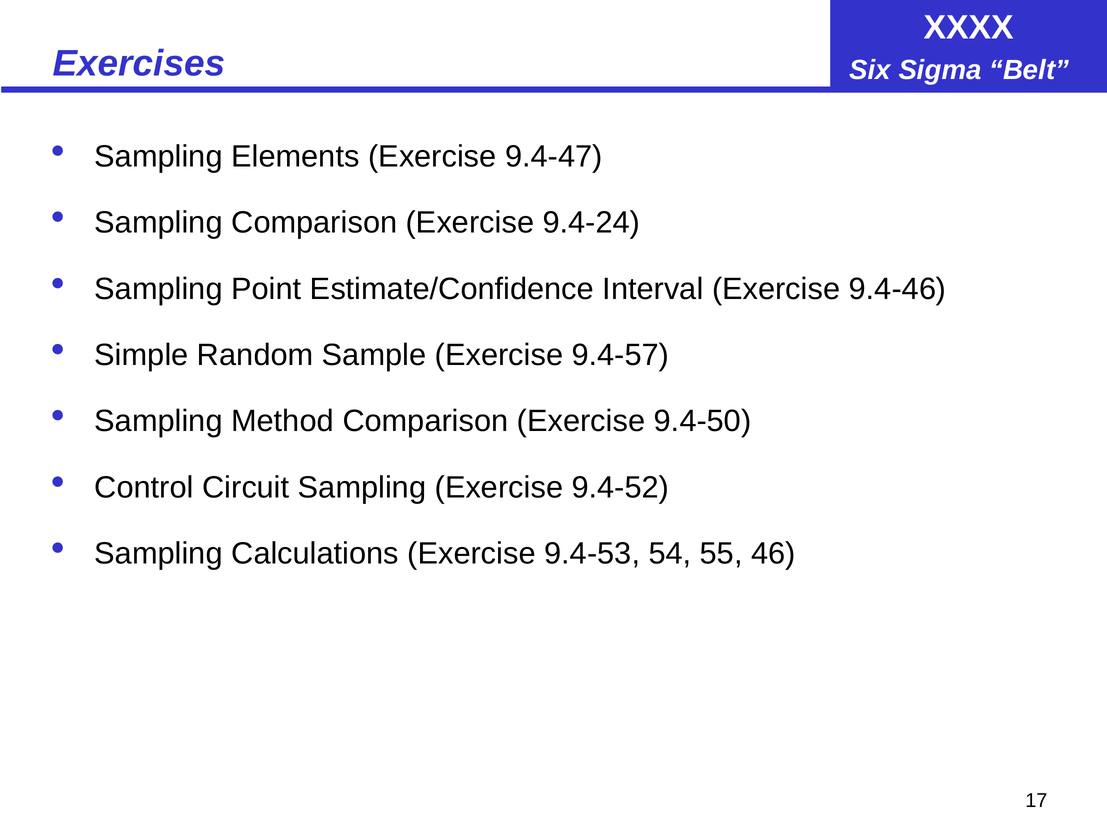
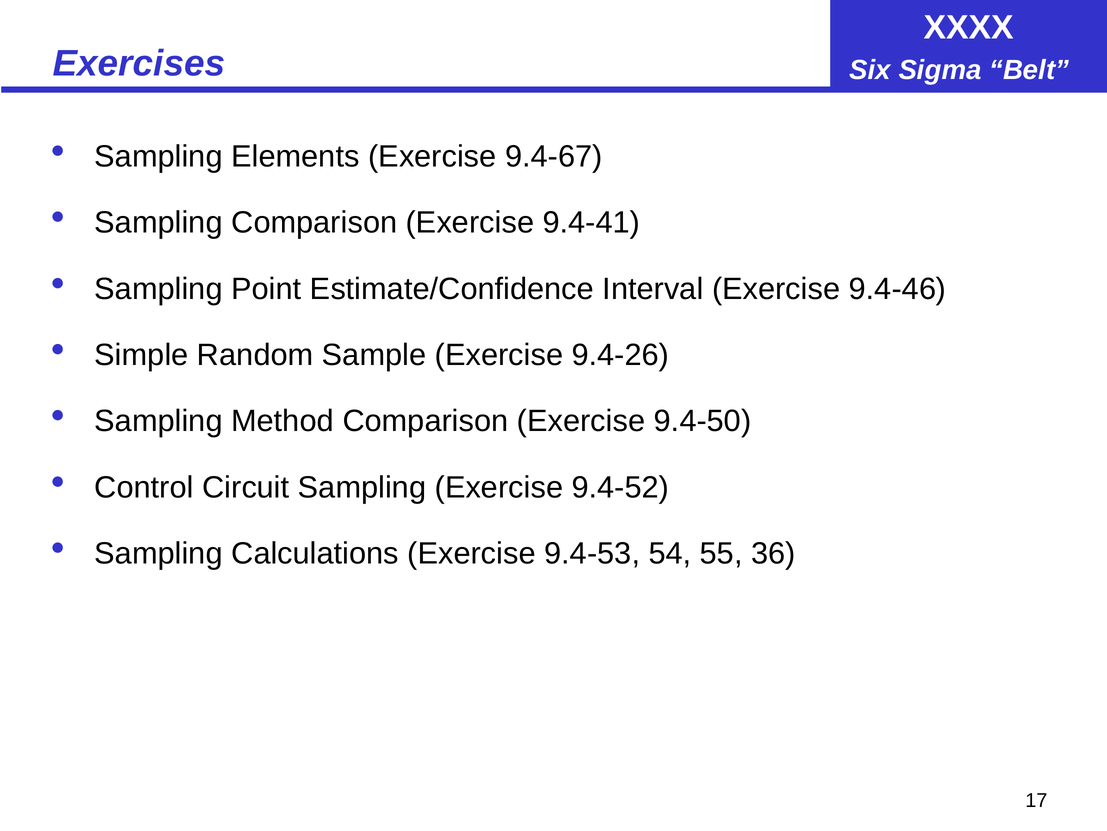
9.4-47: 9.4-47 -> 9.4-67
9.4-24: 9.4-24 -> 9.4-41
9.4-57: 9.4-57 -> 9.4-26
46: 46 -> 36
